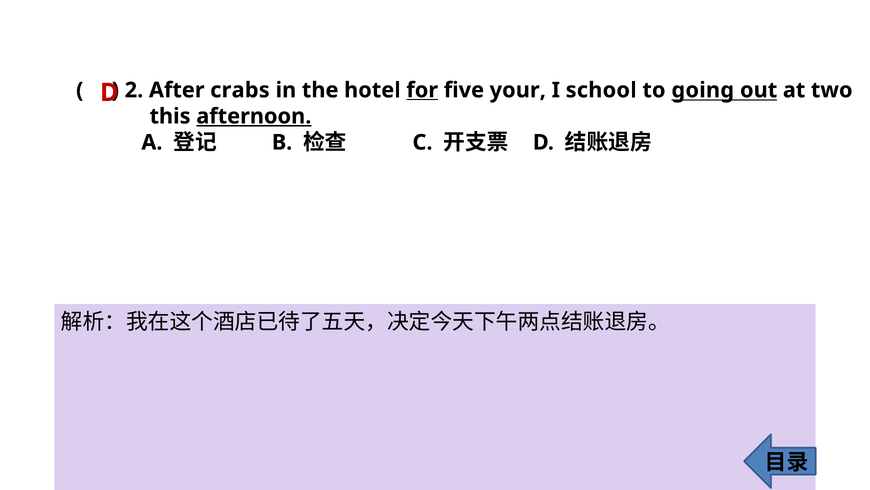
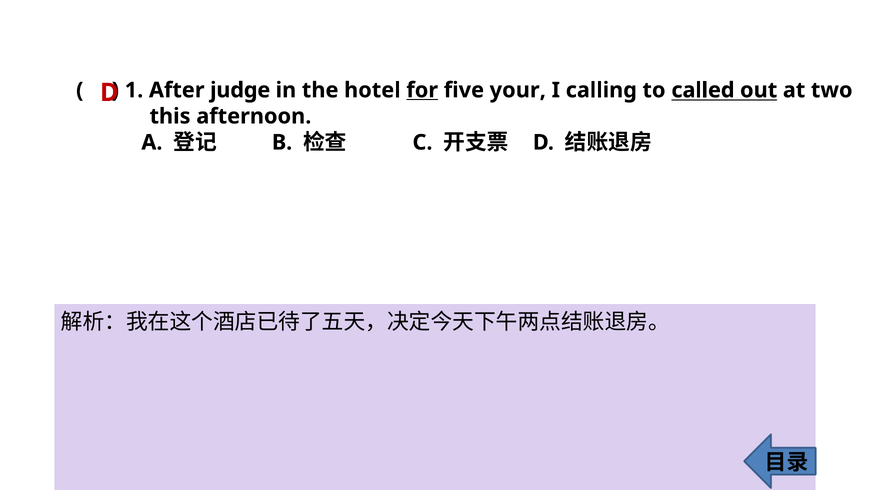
2: 2 -> 1
crabs: crabs -> judge
school: school -> calling
going: going -> called
afternoon underline: present -> none
